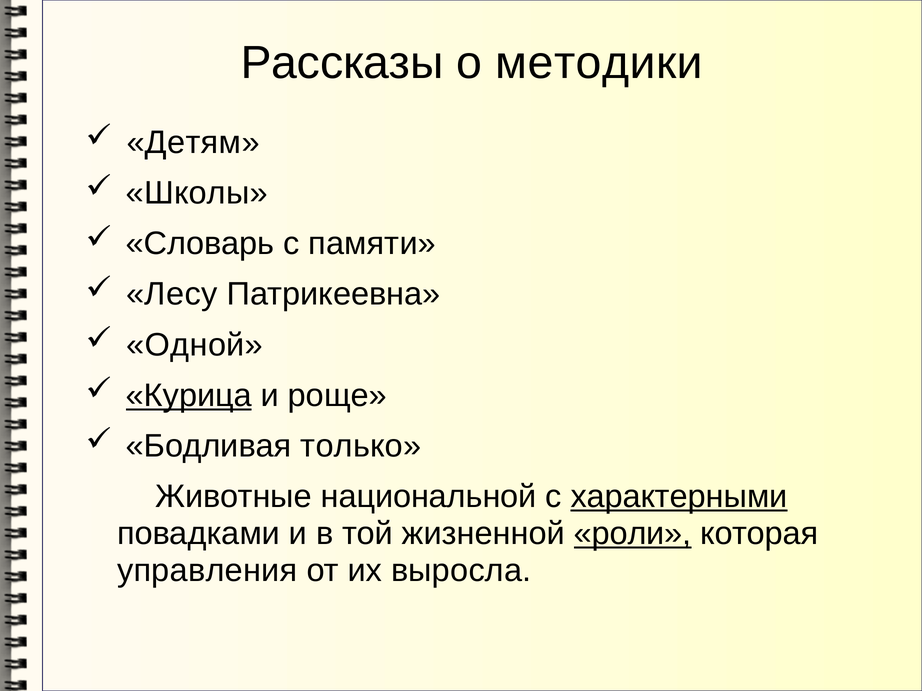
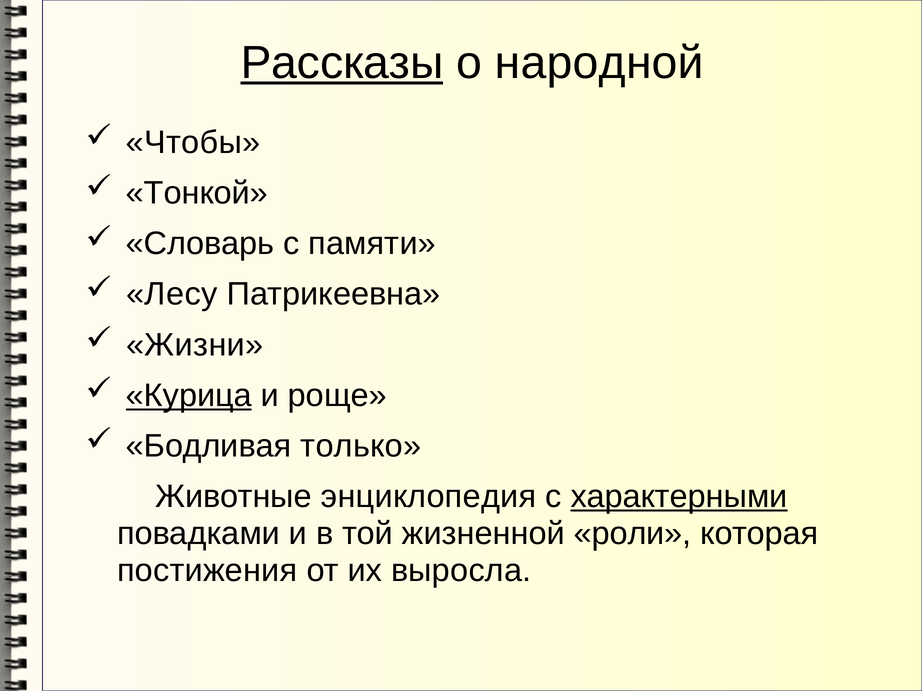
Рассказы underline: none -> present
методики: методики -> народной
Детям: Детям -> Чтобы
Школы: Школы -> Тонкой
Одной: Одной -> Жизни
национальной: национальной -> энциклопедия
роли underline: present -> none
управления: управления -> постижения
